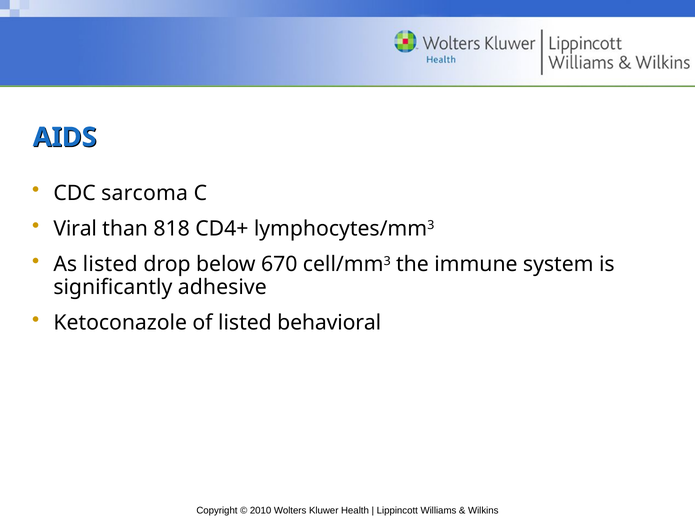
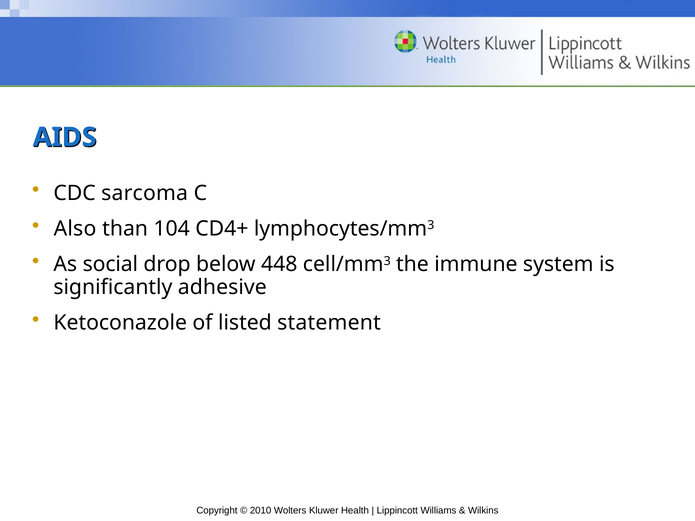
Viral: Viral -> Also
818: 818 -> 104
As listed: listed -> social
670: 670 -> 448
behavioral: behavioral -> statement
